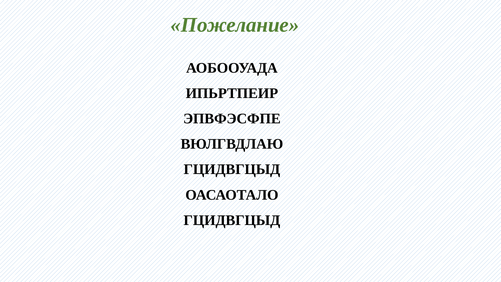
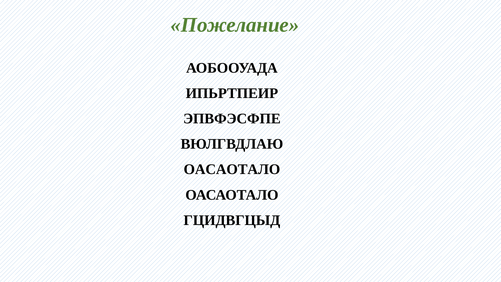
ГЦИДВГЦЫД at (232, 169): ГЦИДВГЦЫД -> ОАСАОТАЛО
